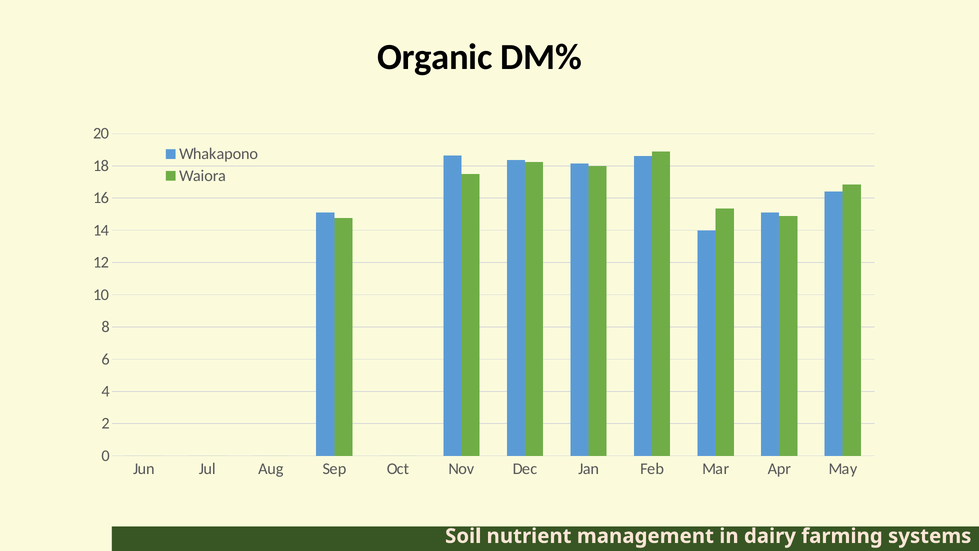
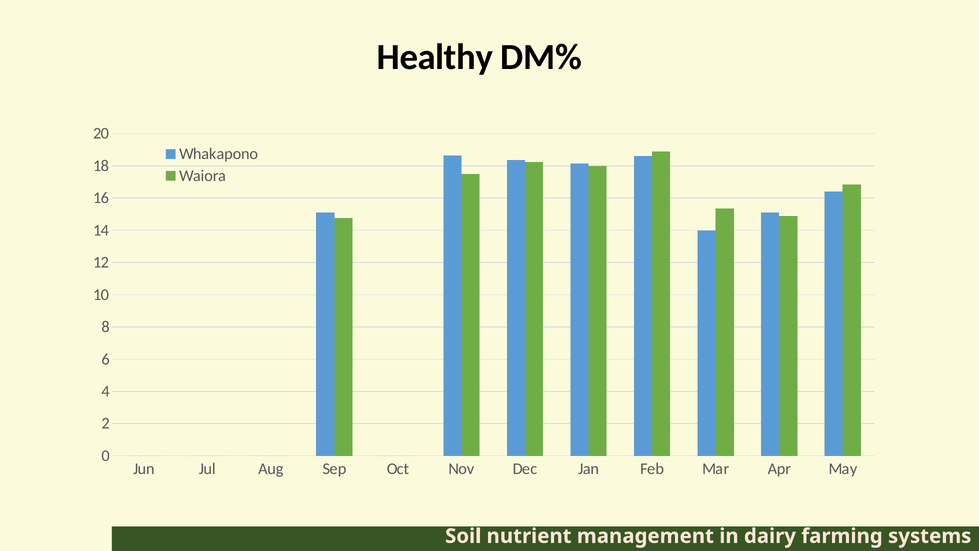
Organic: Organic -> Healthy
